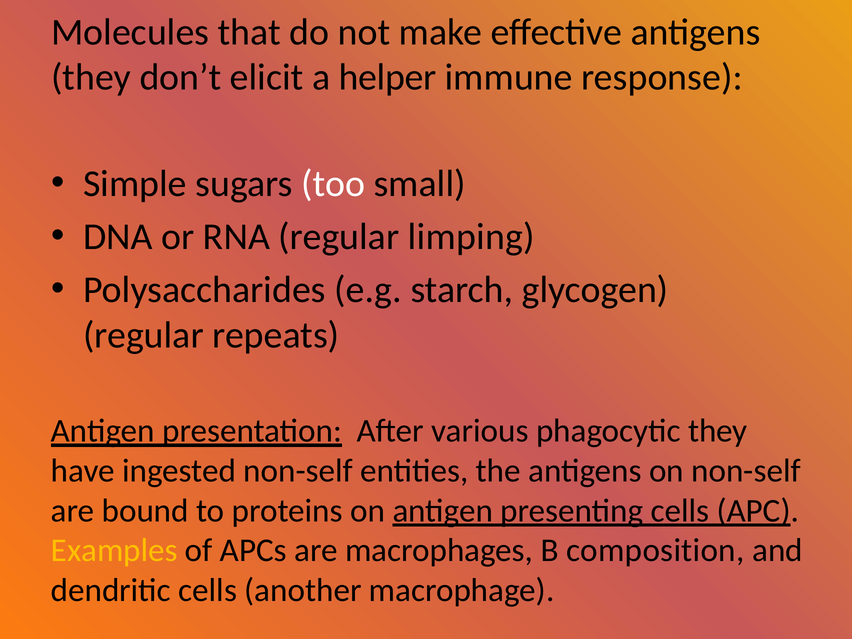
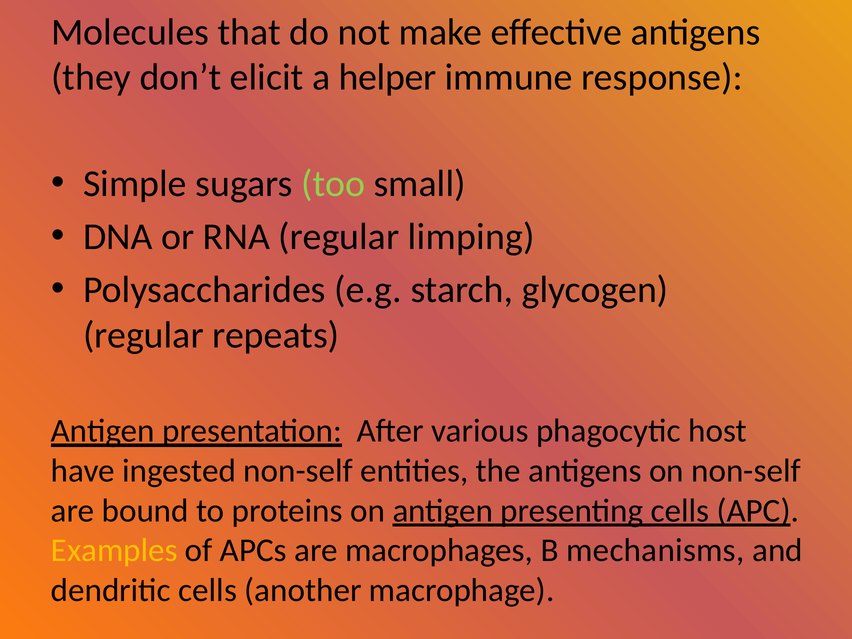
too colour: white -> light green
phagocytic they: they -> host
composition: composition -> mechanisms
